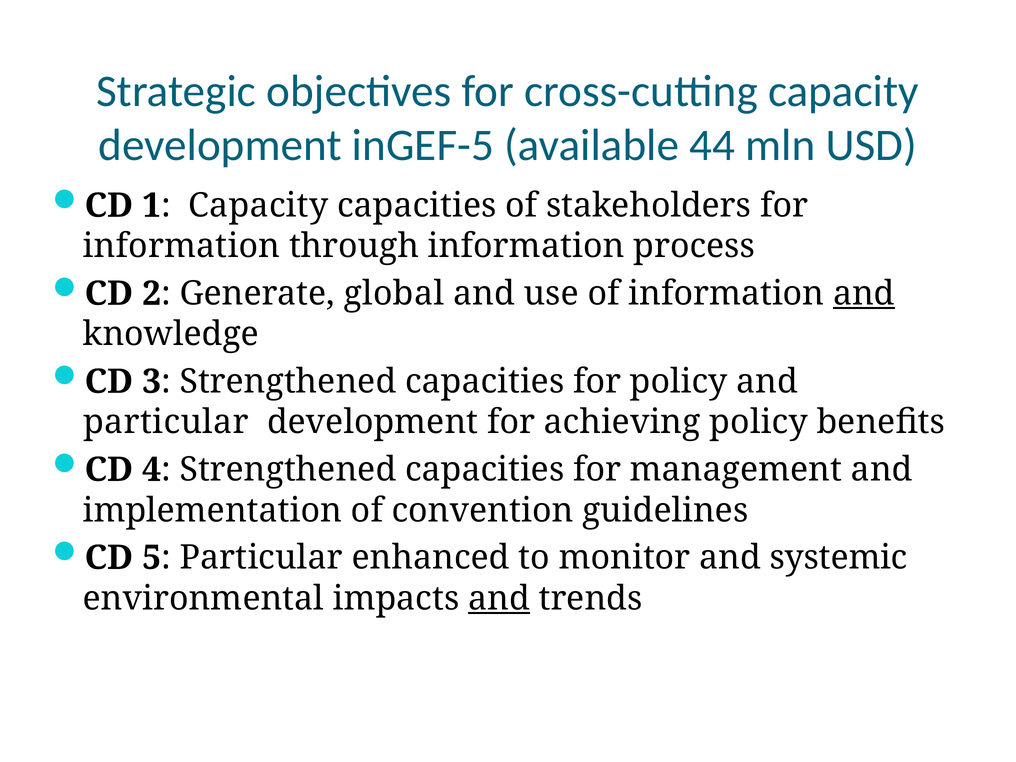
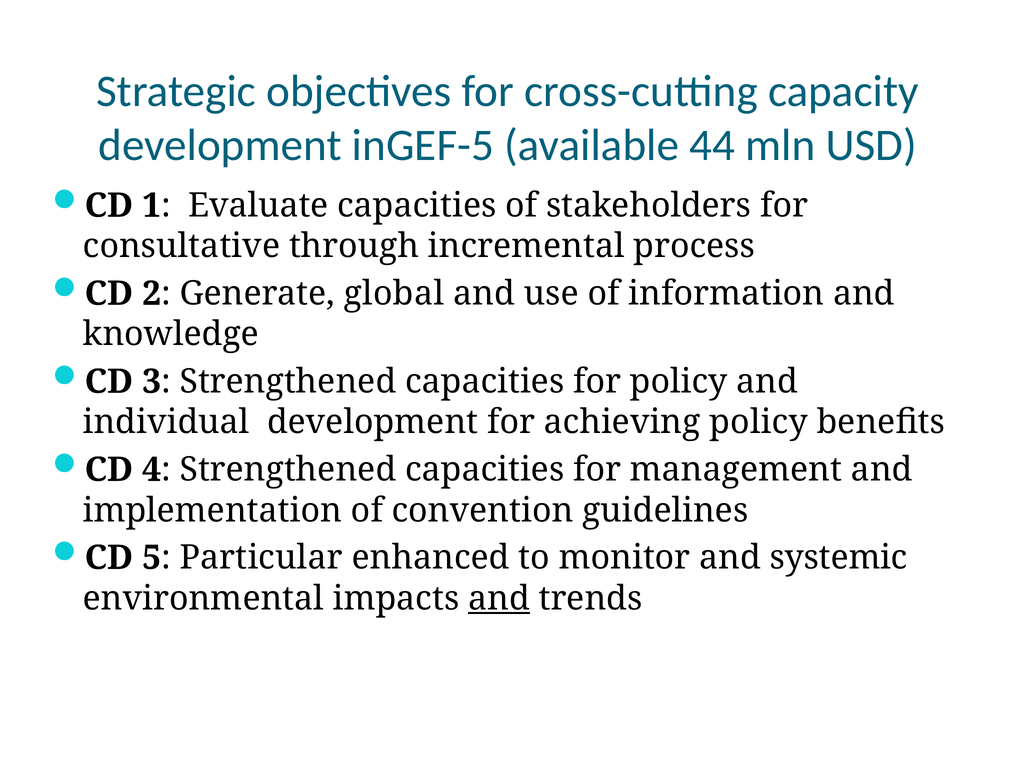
1 Capacity: Capacity -> Evaluate
information at (181, 246): information -> consultative
through information: information -> incremental
and at (864, 294) underline: present -> none
particular at (166, 422): particular -> individual
